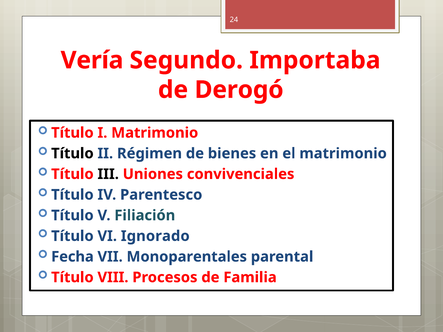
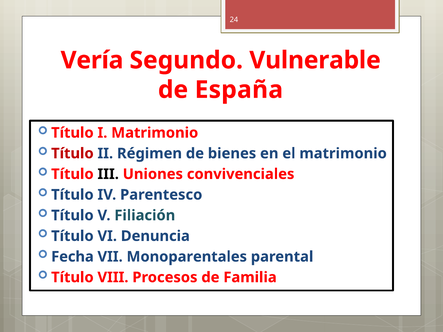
Importaba: Importaba -> Vulnerable
Derogó: Derogó -> España
Título at (72, 154) colour: black -> red
Ignorado: Ignorado -> Denuncia
